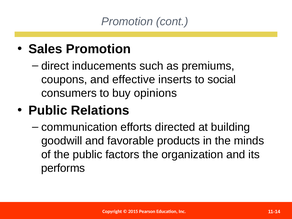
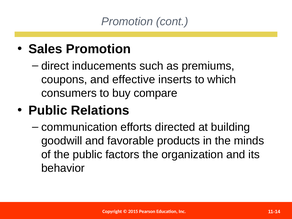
social: social -> which
opinions: opinions -> compare
performs: performs -> behavior
